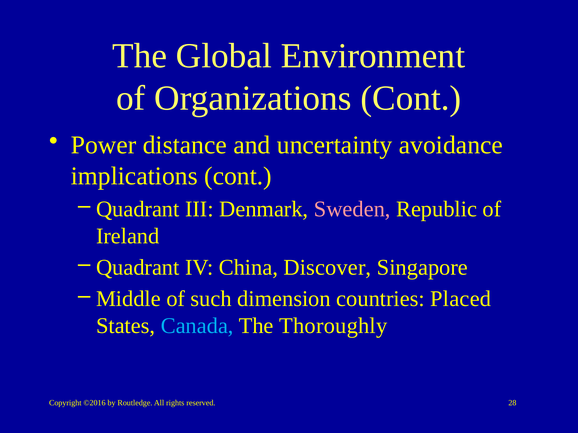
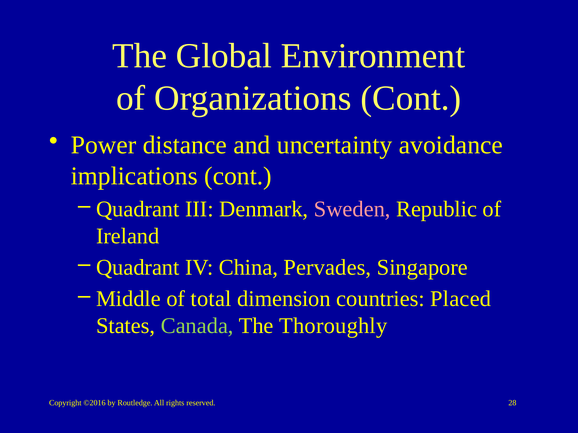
Discover: Discover -> Pervades
such: such -> total
Canada colour: light blue -> light green
